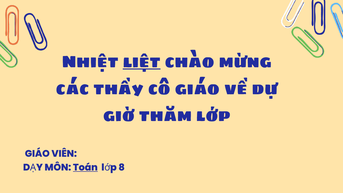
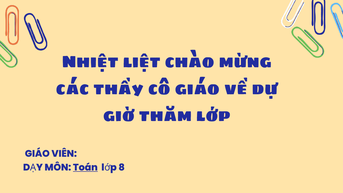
liệt underline: present -> none
